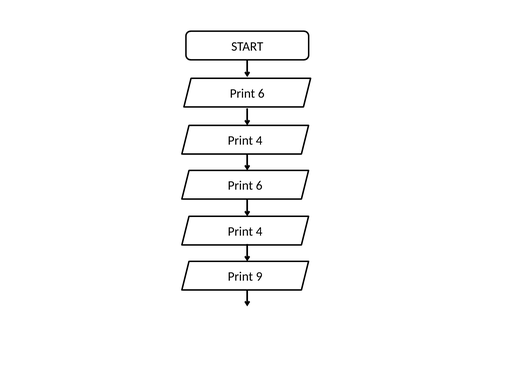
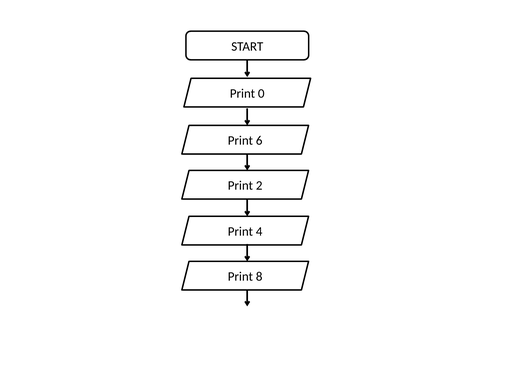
6 at (261, 93): 6 -> 0
4 at (259, 140): 4 -> 6
6 at (259, 185): 6 -> 2
9: 9 -> 8
